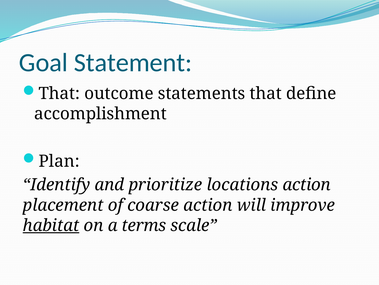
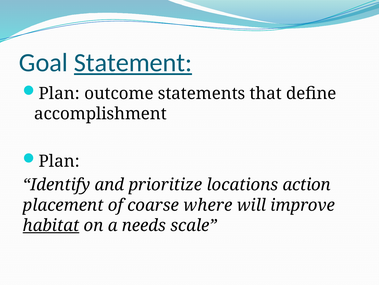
Statement underline: none -> present
That at (59, 93): That -> Plan
coarse action: action -> where
terms: terms -> needs
